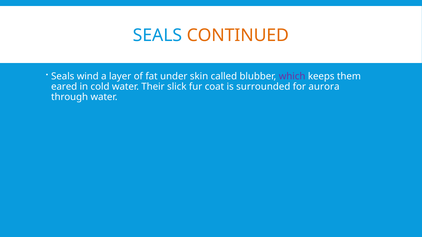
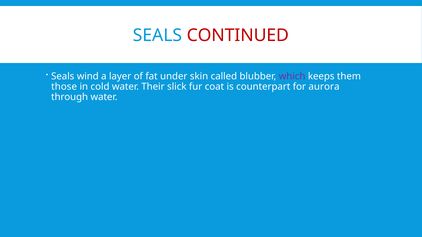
CONTINUED colour: orange -> red
eared: eared -> those
surrounded: surrounded -> counterpart
